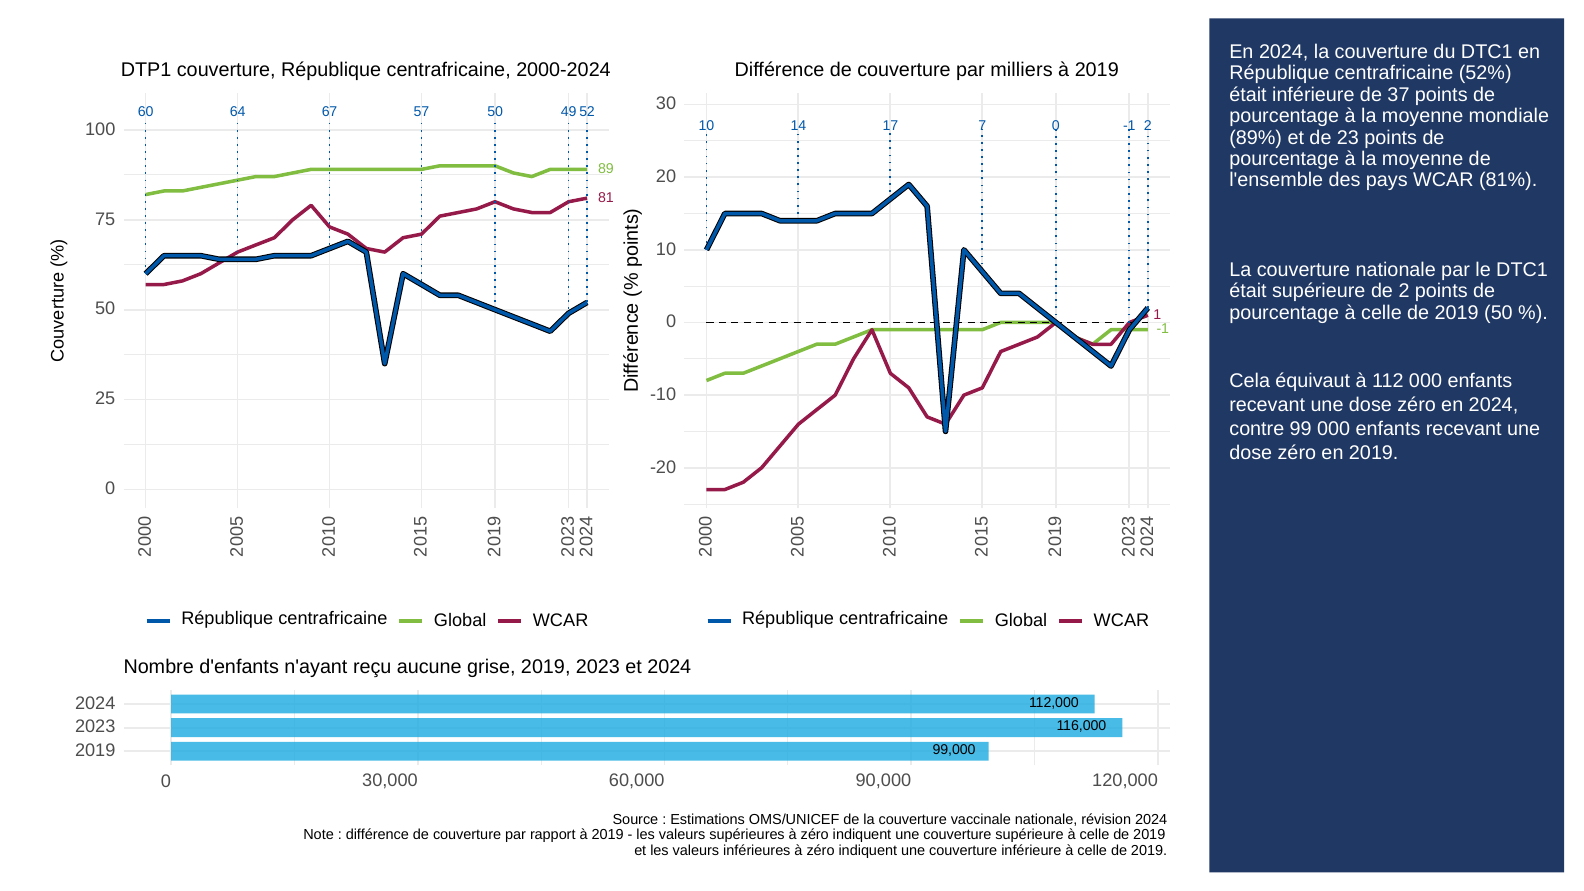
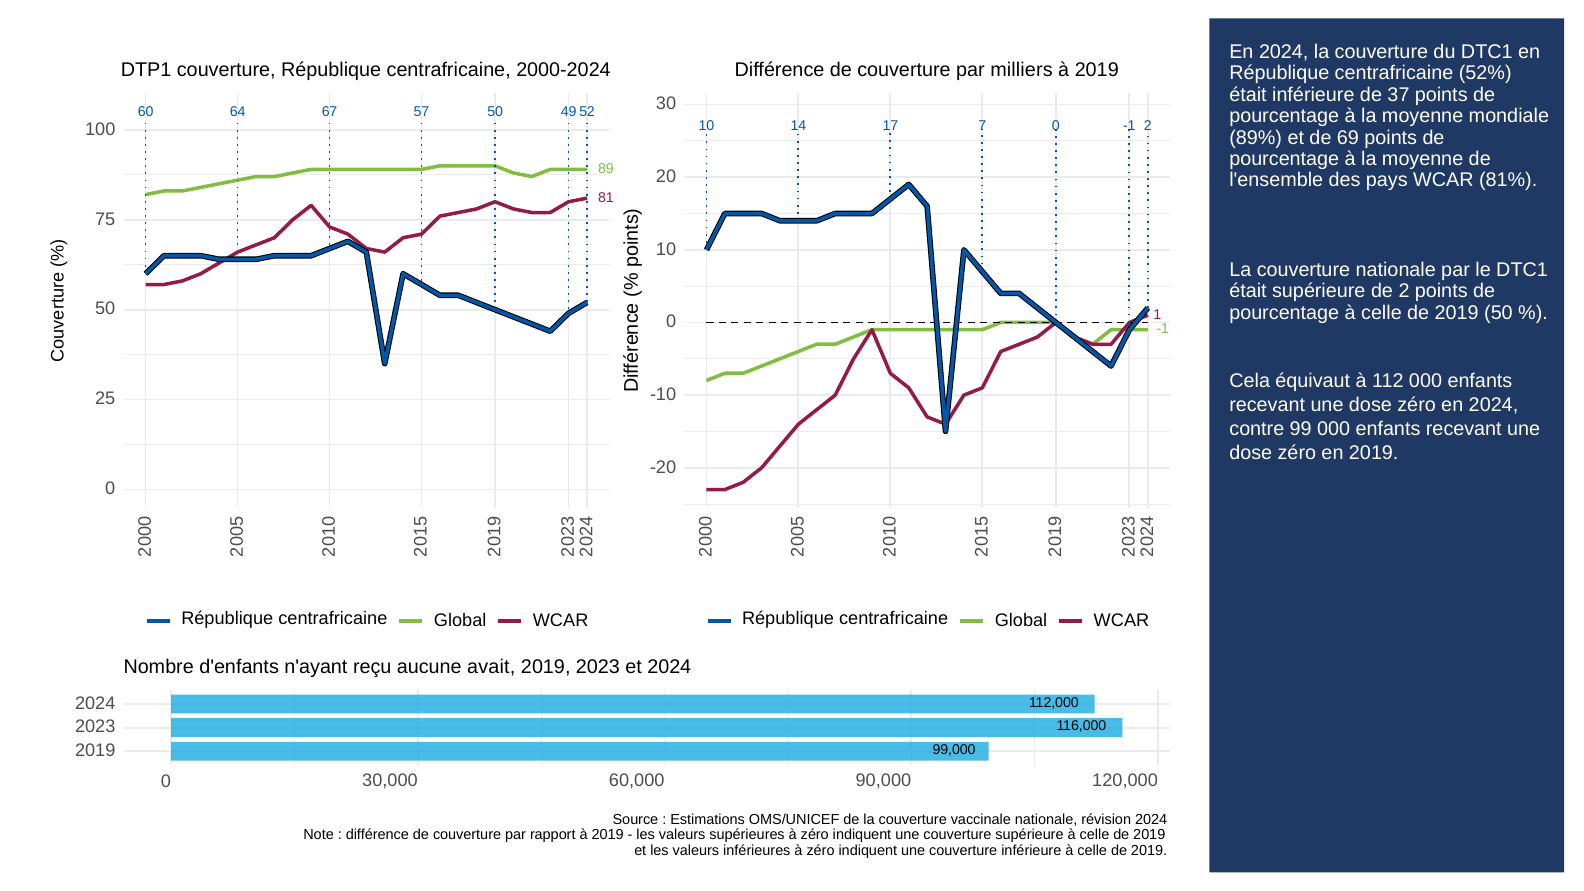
23: 23 -> 69
grise: grise -> avait
